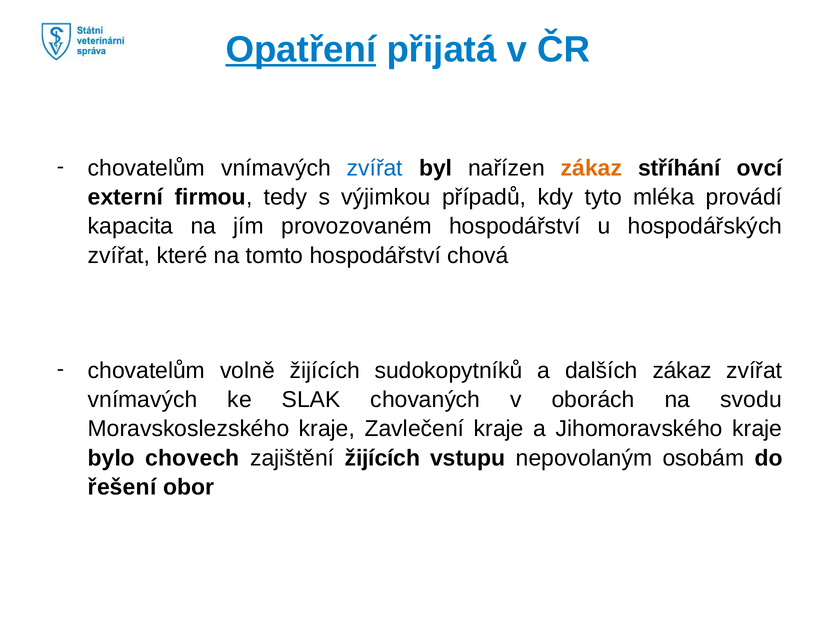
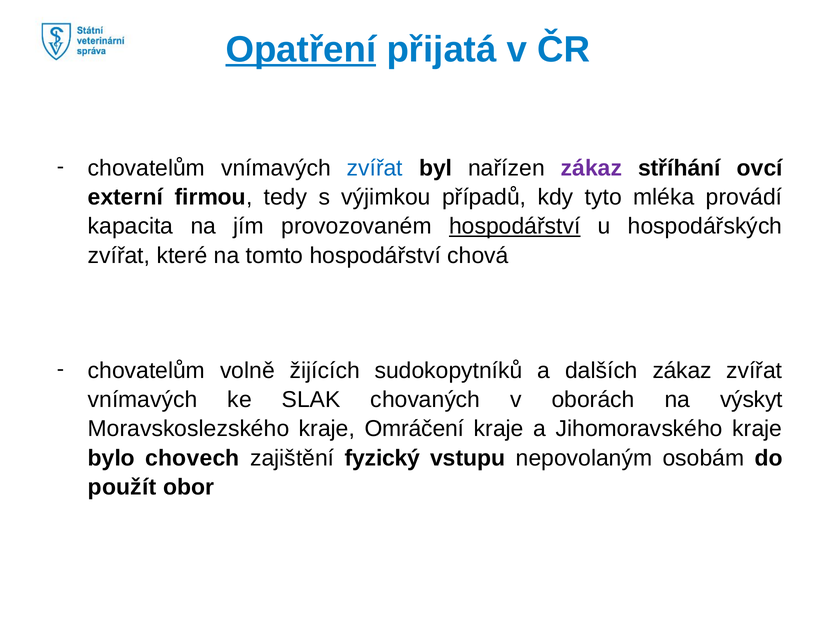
zákaz at (591, 168) colour: orange -> purple
hospodářství at (515, 226) underline: none -> present
svodu: svodu -> výskyt
Zavlečení: Zavlečení -> Omráčení
zajištění žijících: žijících -> fyzický
řešení: řešení -> použít
